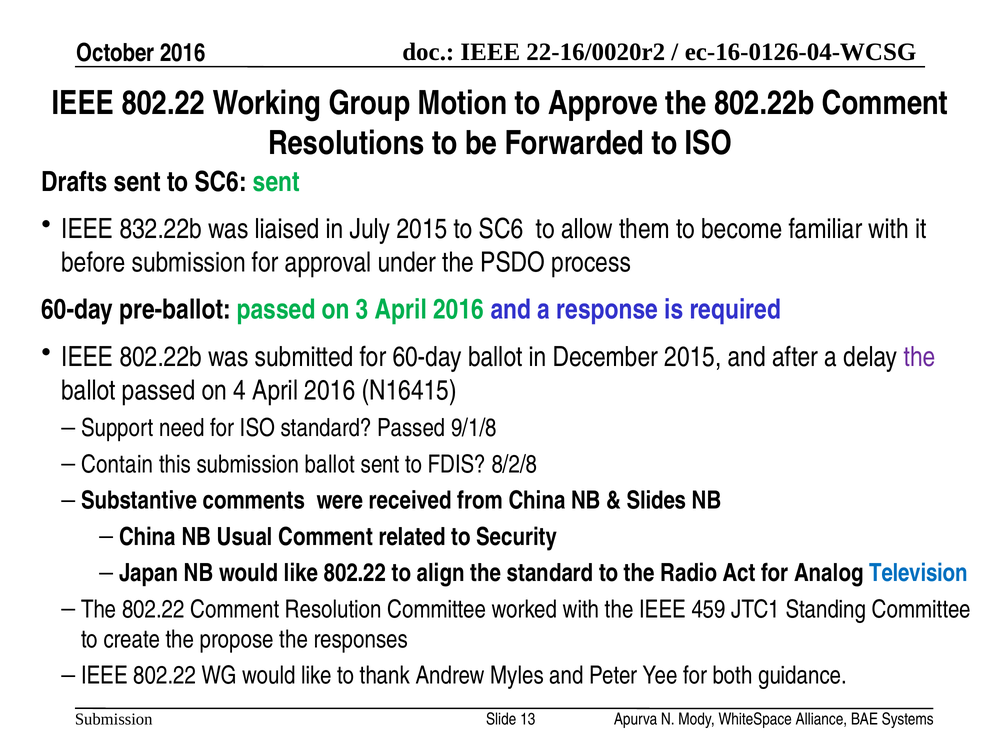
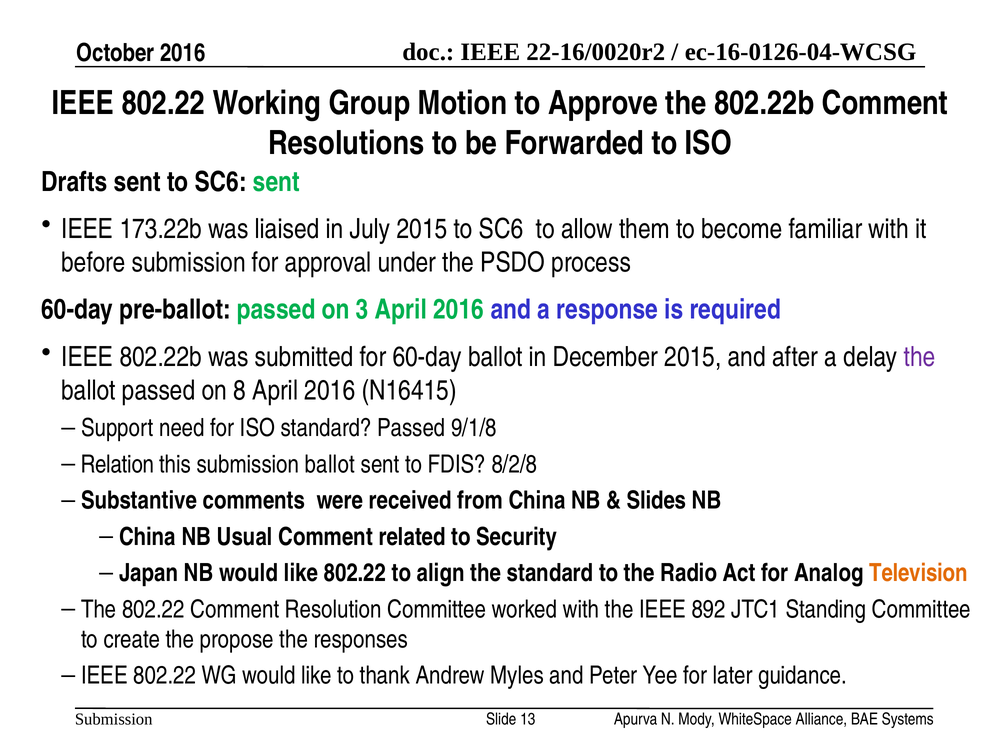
832.22b: 832.22b -> 173.22b
4: 4 -> 8
Contain: Contain -> Relation
Television colour: blue -> orange
459: 459 -> 892
both: both -> later
